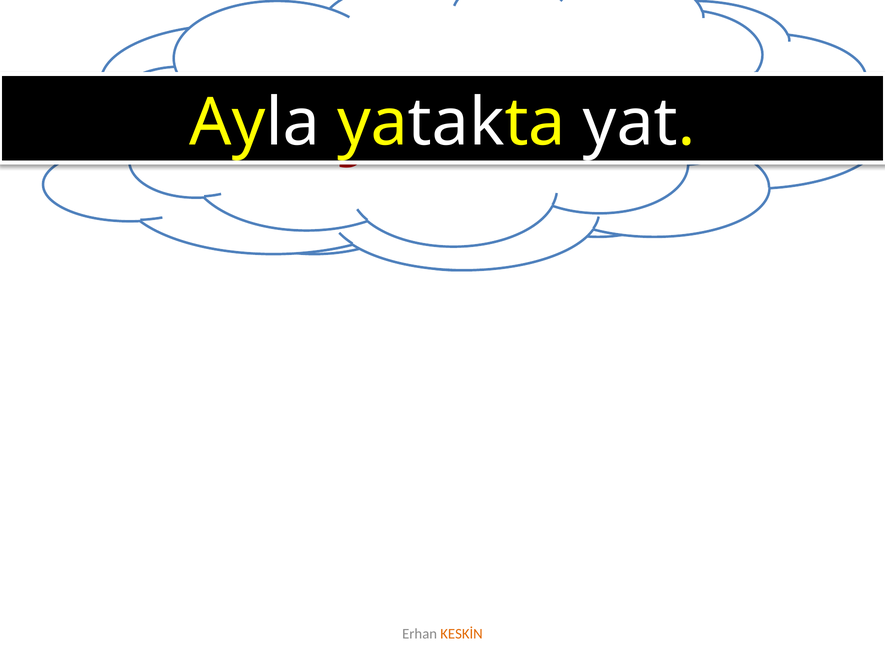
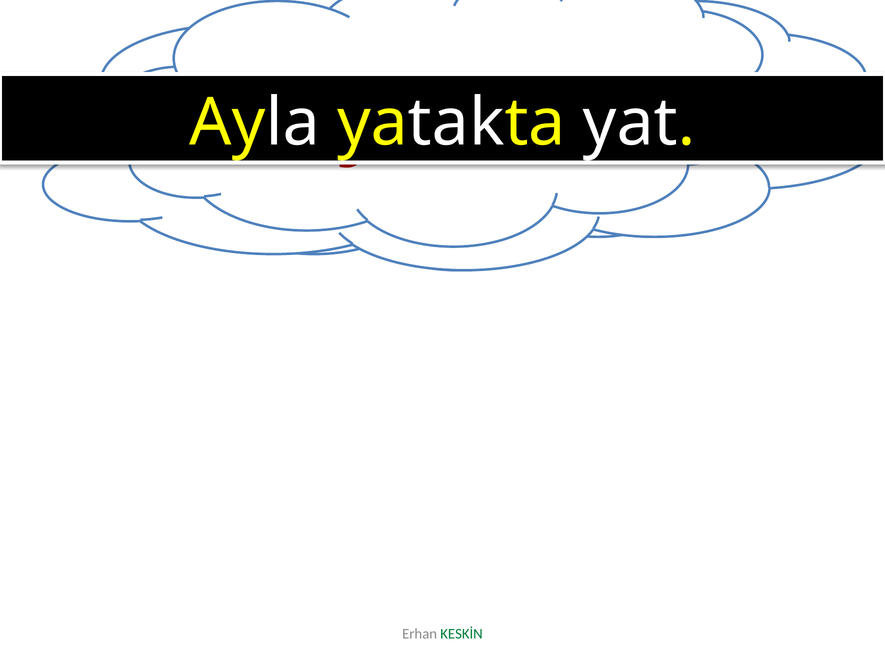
KESKİN colour: orange -> green
